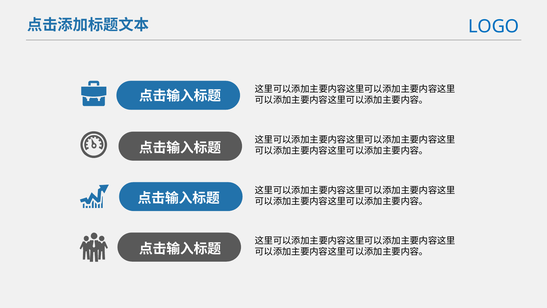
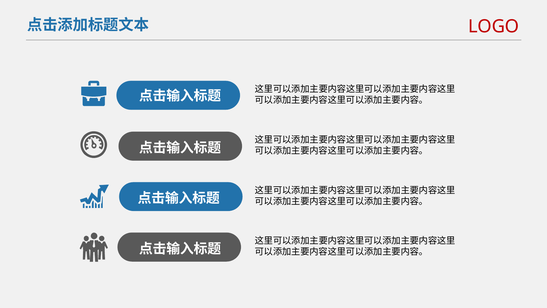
LOGO colour: blue -> red
